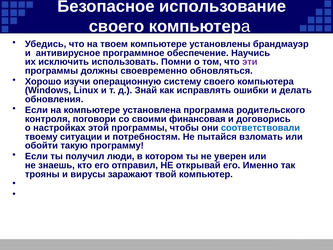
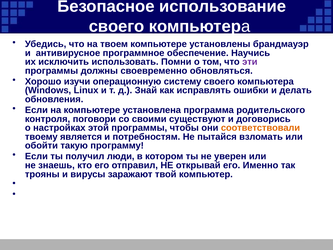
финансовая: финансовая -> существуют
соответствовали colour: blue -> orange
ситуации: ситуации -> является
